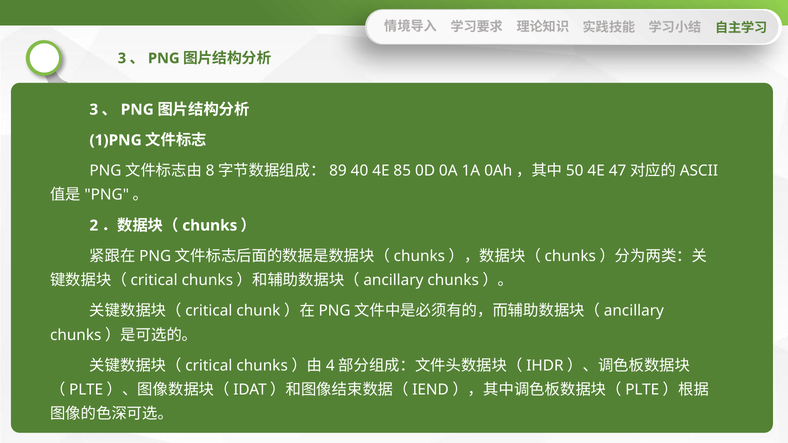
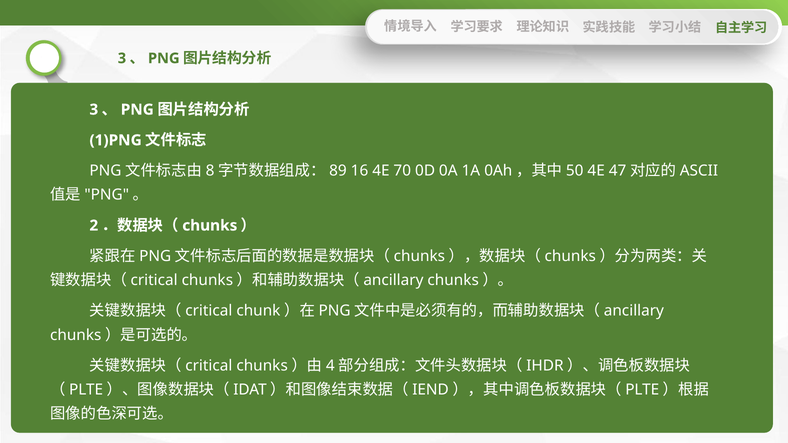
40: 40 -> 16
85: 85 -> 70
